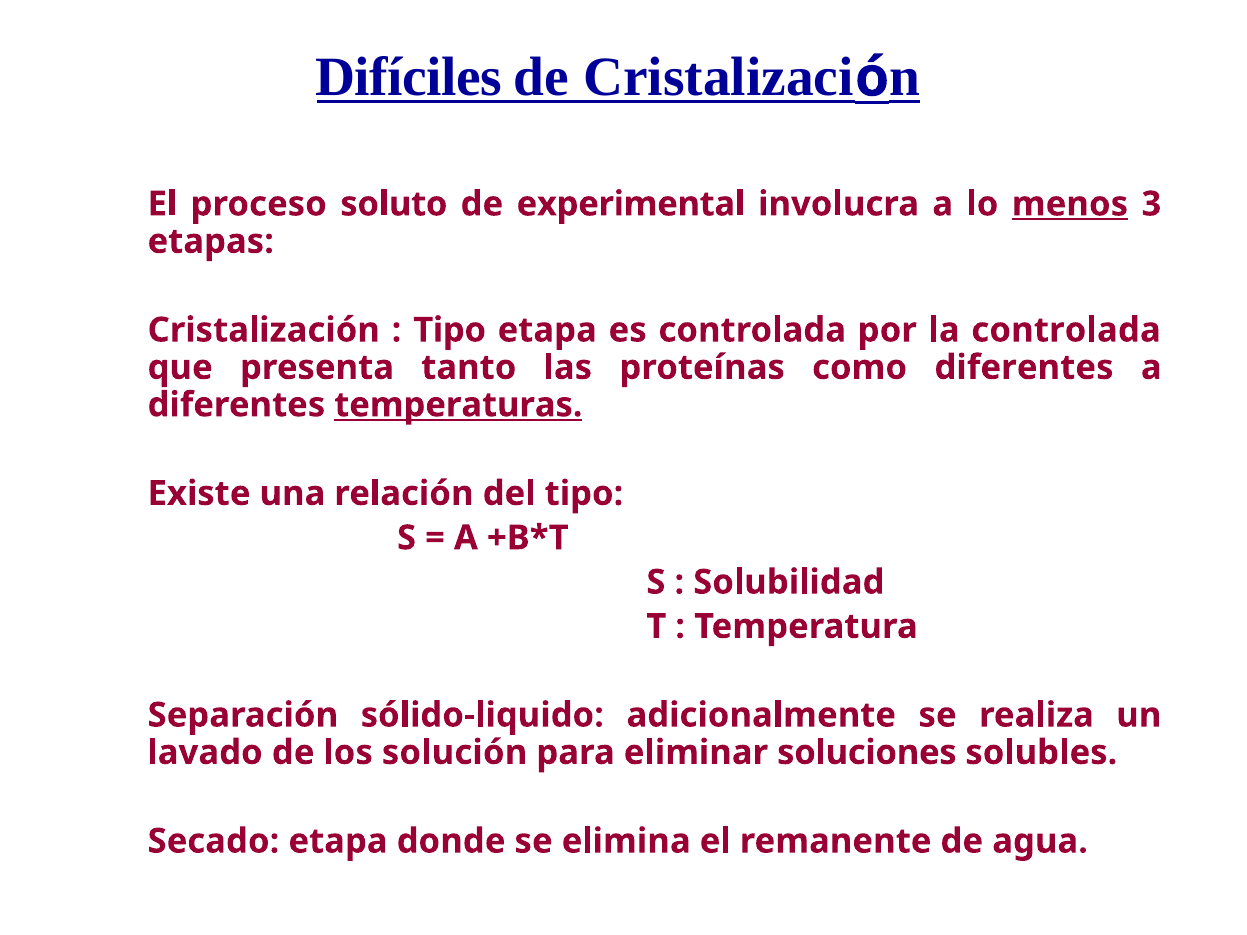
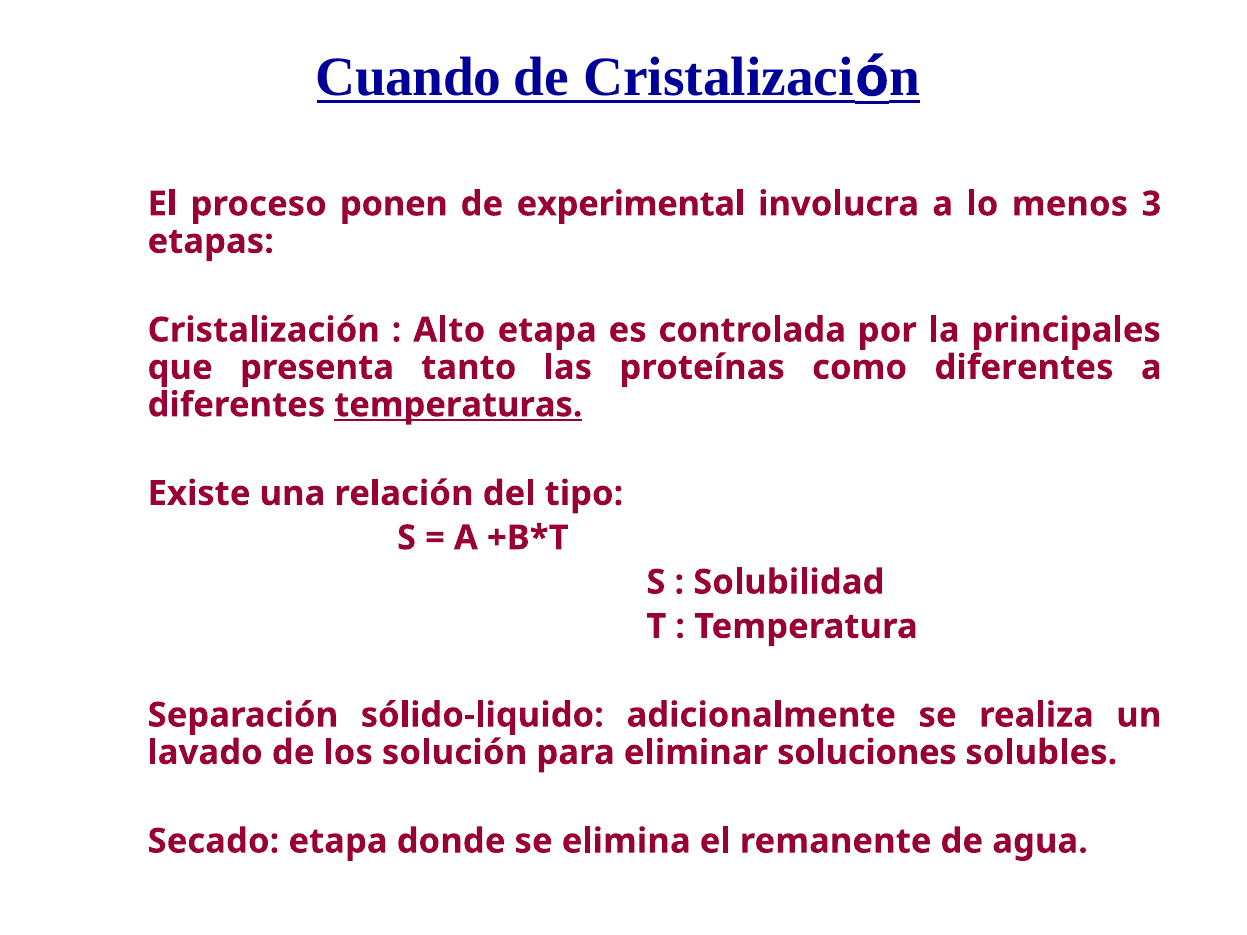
Difíciles: Difíciles -> Cuando
soluto: soluto -> ponen
menos underline: present -> none
Tipo at (450, 330): Tipo -> Alto
la controlada: controlada -> principales
